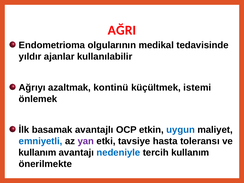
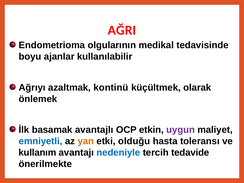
yıldır: yıldır -> boyu
istemi: istemi -> olarak
uygun colour: blue -> purple
yan colour: purple -> orange
tavsiye: tavsiye -> olduğu
tercih kullanım: kullanım -> tedavide
